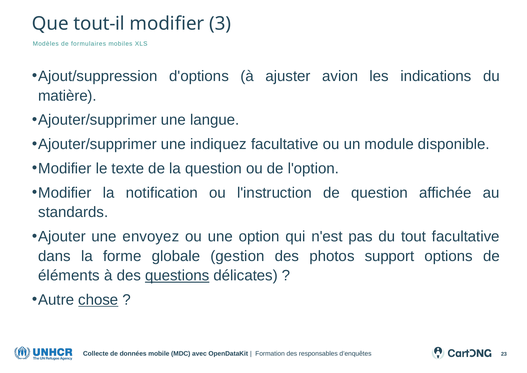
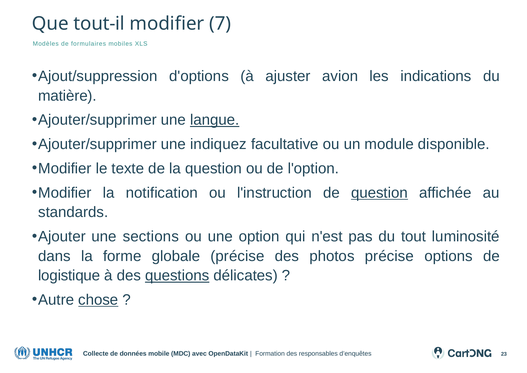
3: 3 -> 7
langue underline: none -> present
question at (379, 193) underline: none -> present
envoyez: envoyez -> sections
tout facultative: facultative -> luminosité
globale gestion: gestion -> précise
photos support: support -> précise
éléments: éléments -> logistique
